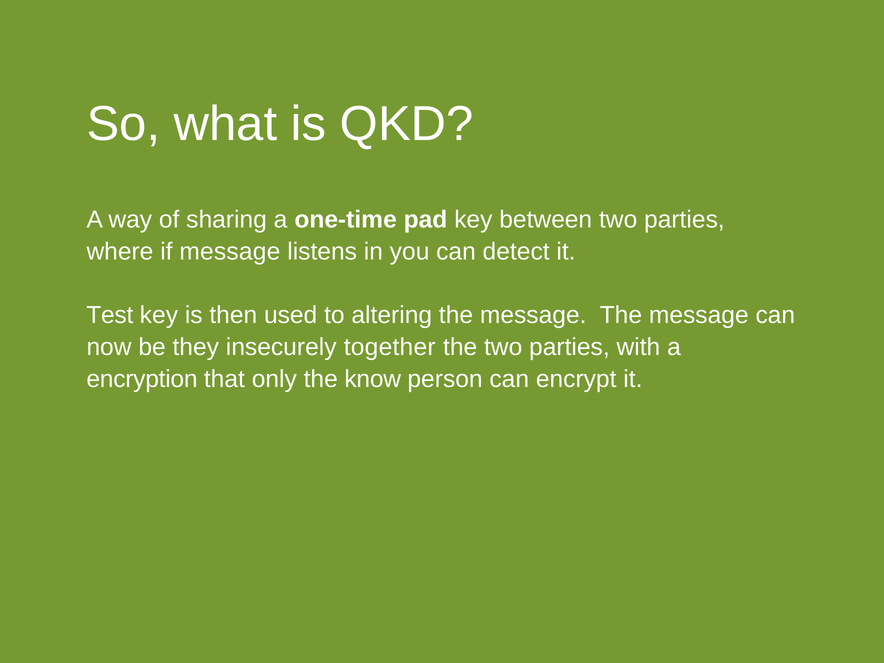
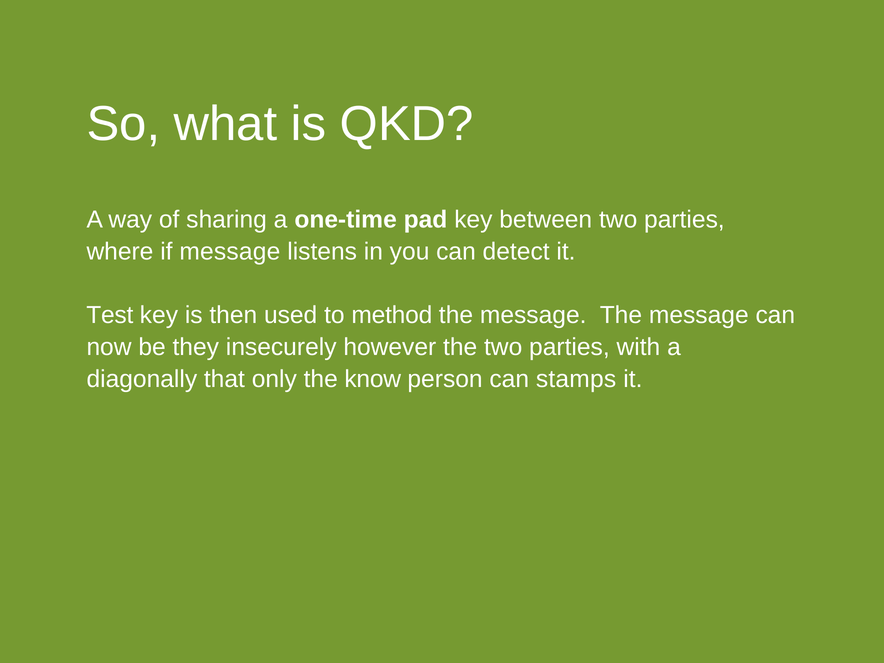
altering: altering -> method
together: together -> however
encryption: encryption -> diagonally
encrypt: encrypt -> stamps
